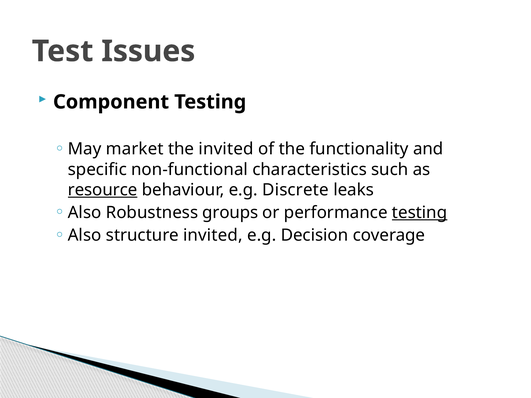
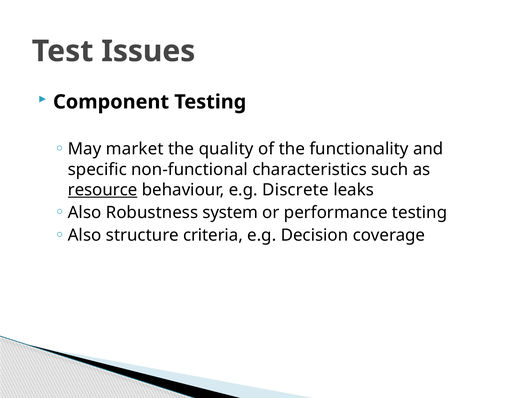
the invited: invited -> quality
groups: groups -> system
testing at (420, 213) underline: present -> none
structure invited: invited -> criteria
